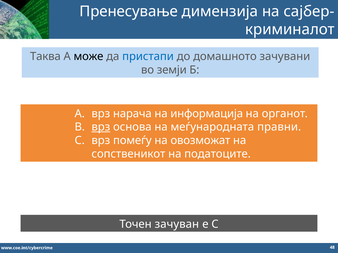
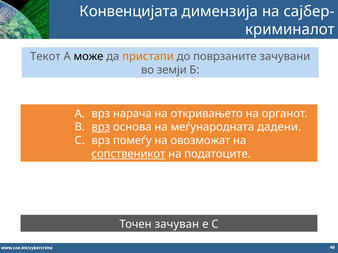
Пренесување: Пренесување -> Конвенцијата
Таква: Таква -> Текот
пристапи colour: blue -> orange
домашното: домашното -> поврзаните
информација: информација -> откривањето
правни: правни -> дадени
сопственикот underline: none -> present
